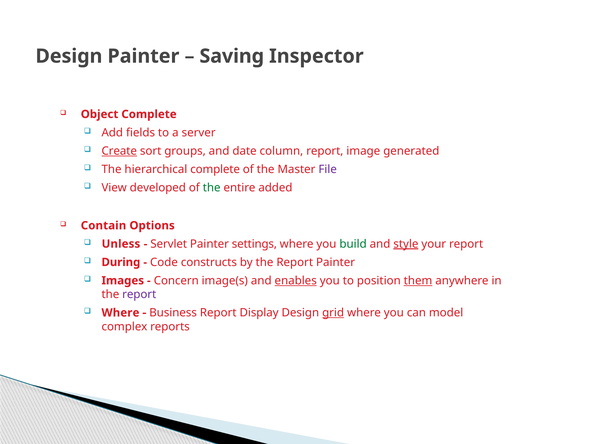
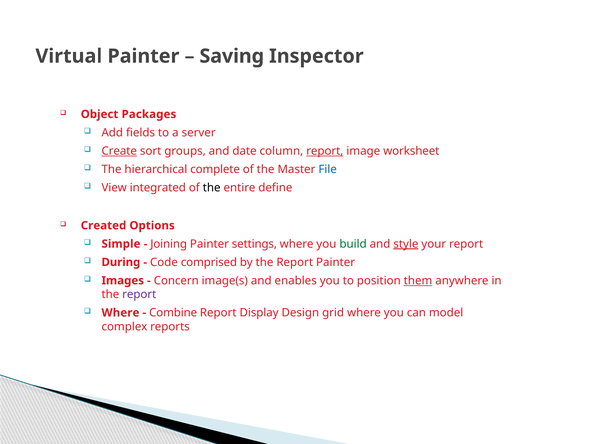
Design at (69, 56): Design -> Virtual
Object Complete: Complete -> Packages
report at (325, 151) underline: none -> present
generated: generated -> worksheet
File colour: purple -> blue
developed: developed -> integrated
the at (212, 188) colour: green -> black
added: added -> define
Contain: Contain -> Created
Unless: Unless -> Simple
Servlet: Servlet -> Joining
constructs: constructs -> comprised
enables underline: present -> none
Business: Business -> Combine
grid underline: present -> none
